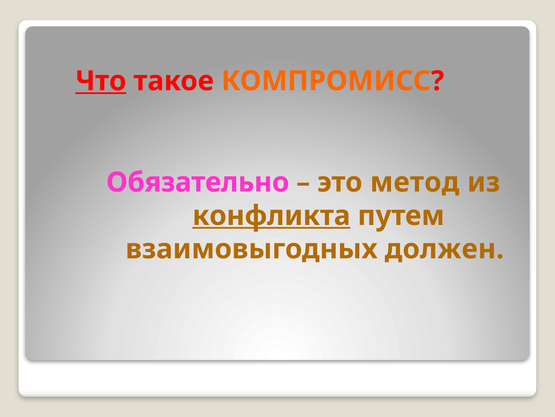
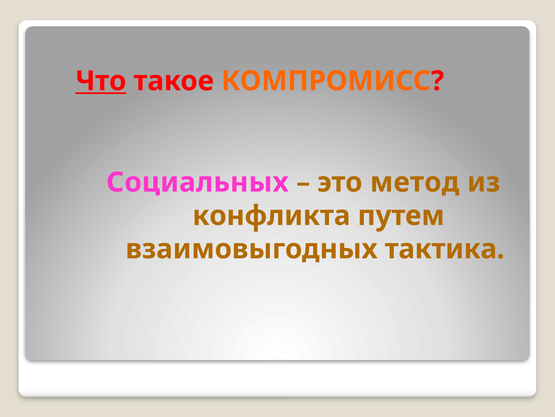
Обязательно: Обязательно -> Социальных
конфликта underline: present -> none
должен: должен -> тактика
